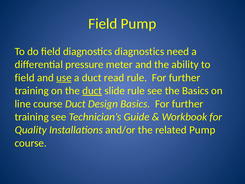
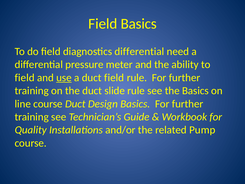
Field Pump: Pump -> Basics
diagnostics diagnostics: diagnostics -> differential
duct read: read -> field
duct at (92, 91) underline: present -> none
